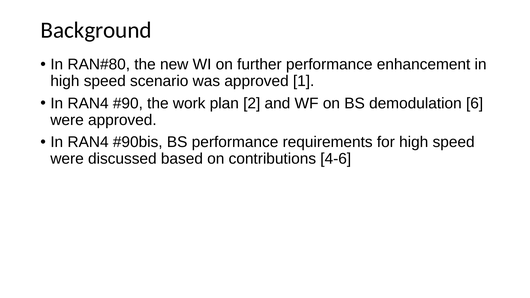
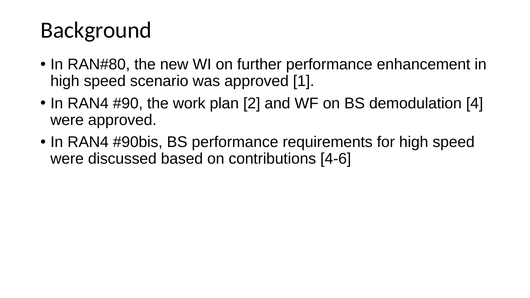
6: 6 -> 4
